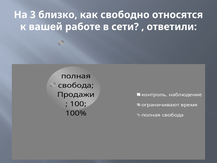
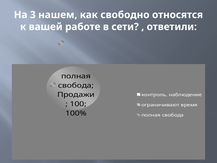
близко: близко -> нашем
